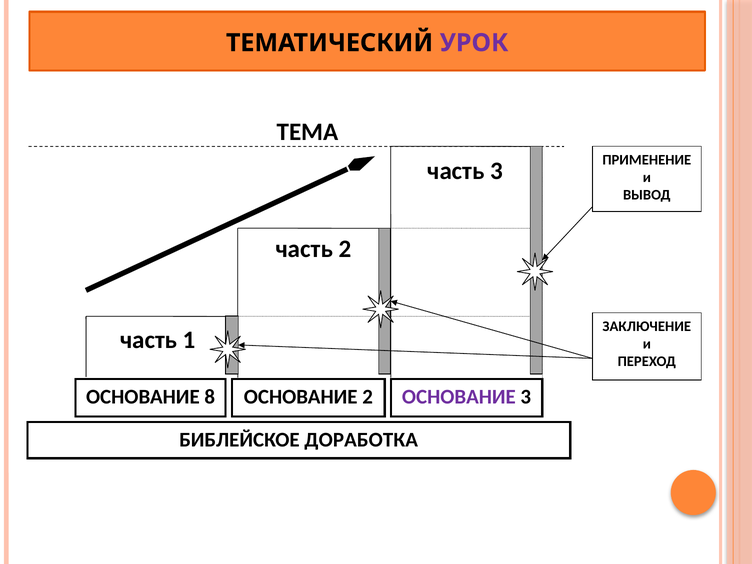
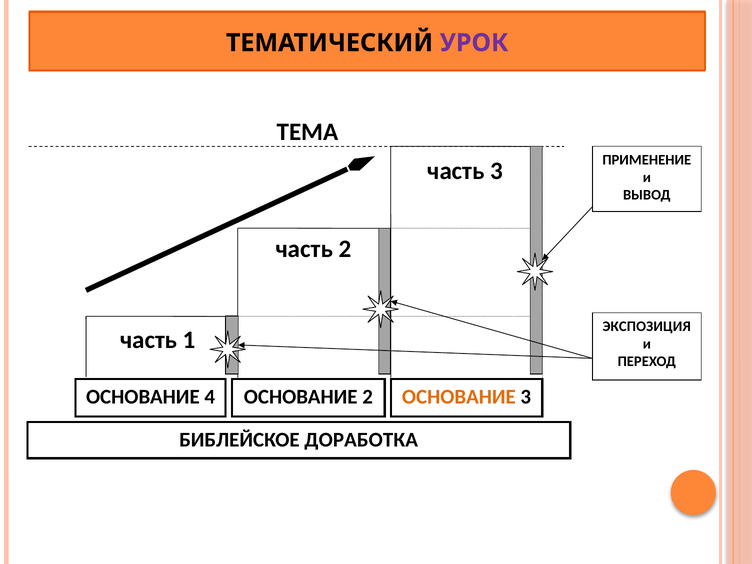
ЗАКЛЮЧЕНИЕ: ЗАКЛЮЧЕНИЕ -> ЭКСПОЗИЦИЯ
8: 8 -> 4
ОСНОВАНИЕ at (459, 397) colour: purple -> orange
